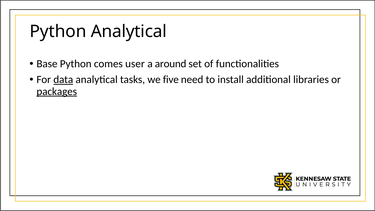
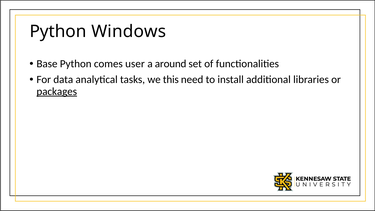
Python Analytical: Analytical -> Windows
data underline: present -> none
five: five -> this
